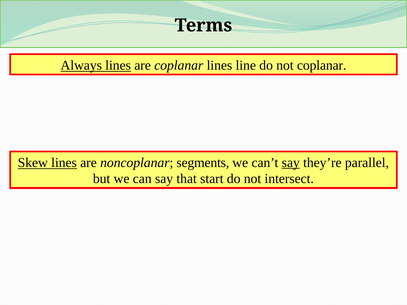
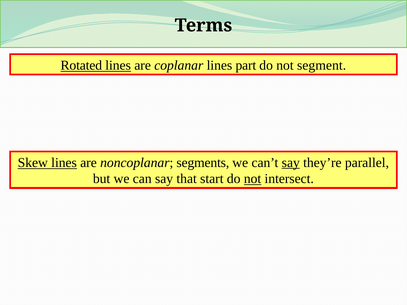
Always: Always -> Rotated
line: line -> part
not coplanar: coplanar -> segment
not at (253, 179) underline: none -> present
